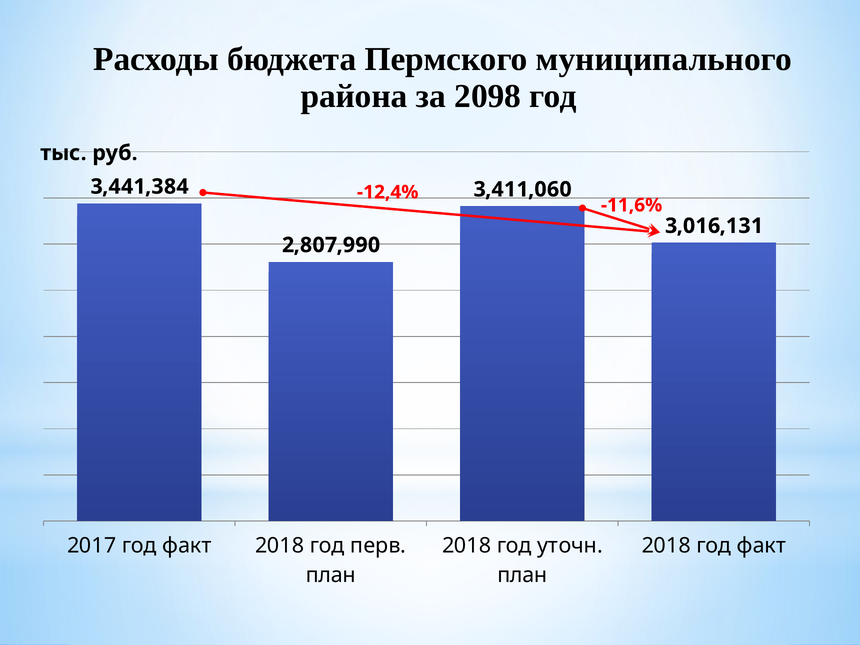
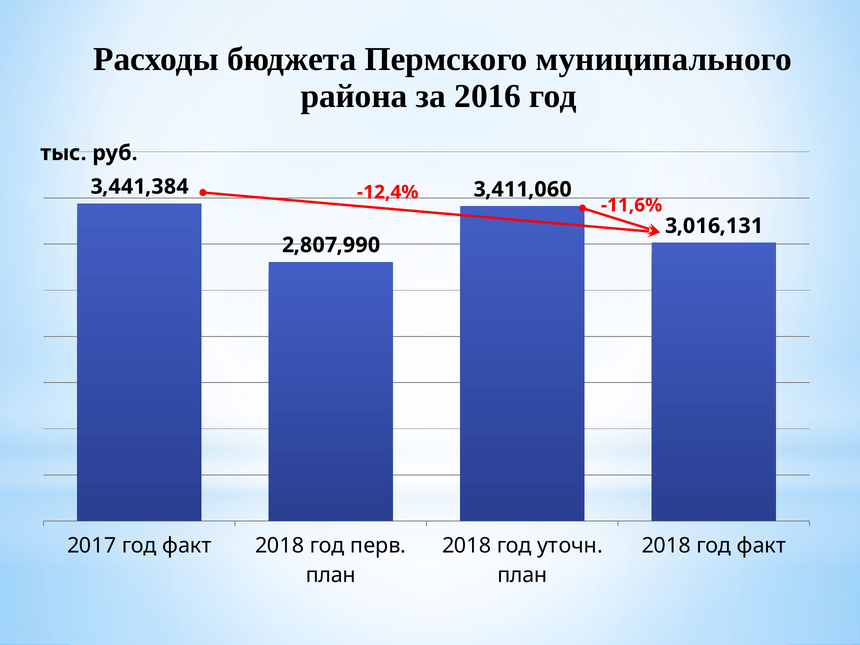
2098: 2098 -> 2016
